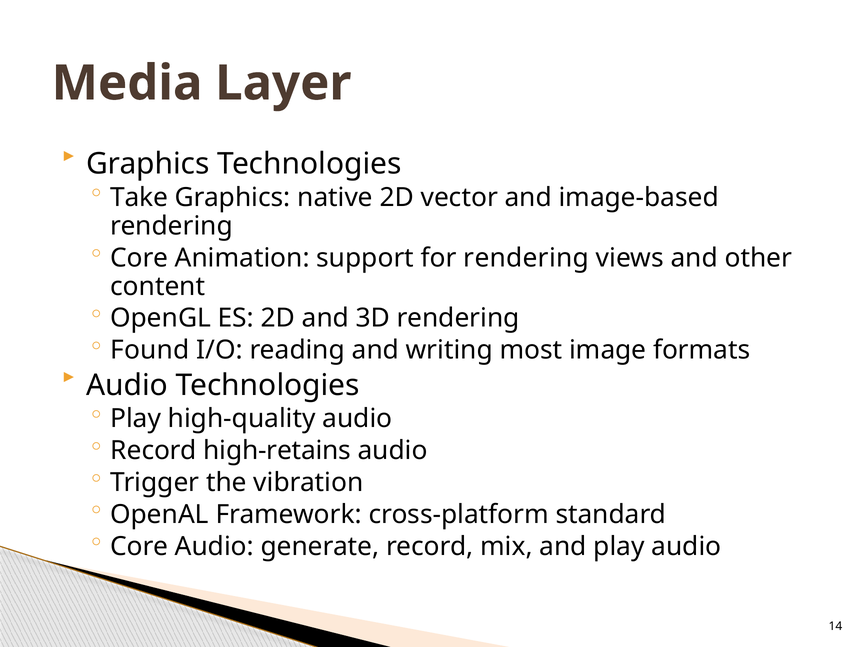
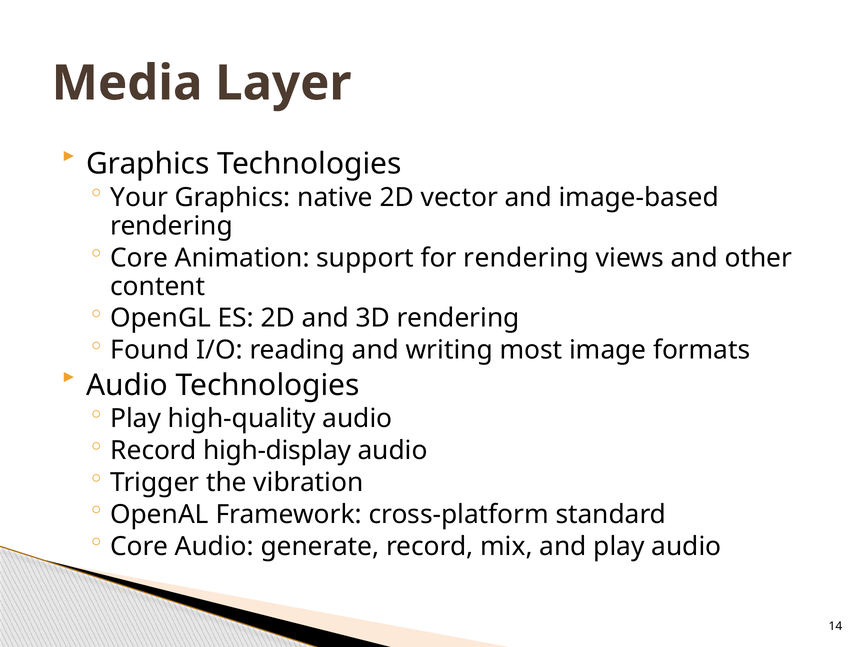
Take: Take -> Your
high-retains: high-retains -> high-display
